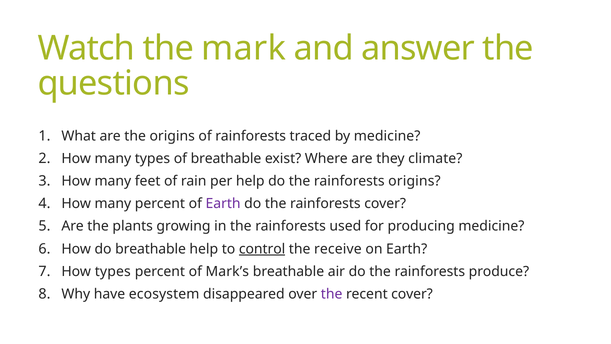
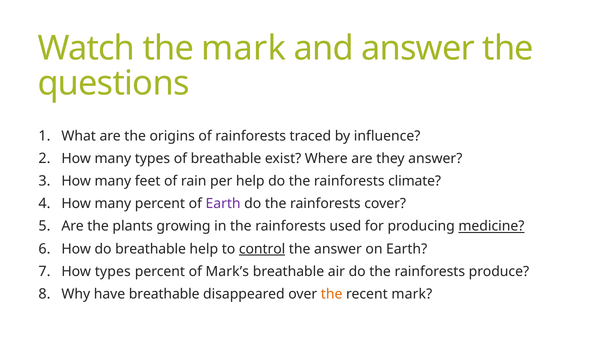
by medicine: medicine -> influence
they climate: climate -> answer
rainforests origins: origins -> climate
medicine at (491, 226) underline: none -> present
the receive: receive -> answer
have ecosystem: ecosystem -> breathable
the at (332, 294) colour: purple -> orange
recent cover: cover -> mark
